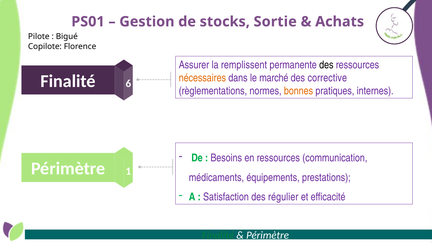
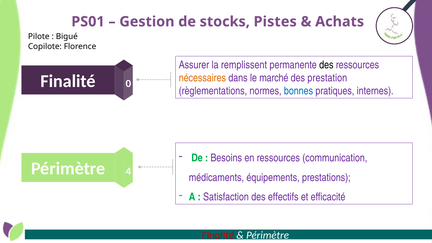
Sortie: Sortie -> Pistes
corrective: corrective -> prestation
6: 6 -> 0
bonnes colour: orange -> blue
1: 1 -> 4
régulier: régulier -> effectifs
Finalité at (218, 235) colour: green -> red
